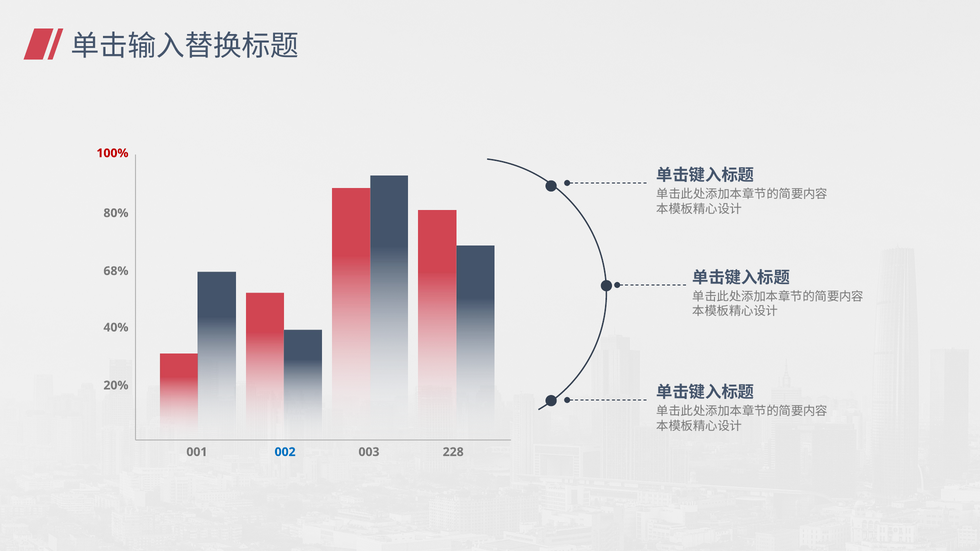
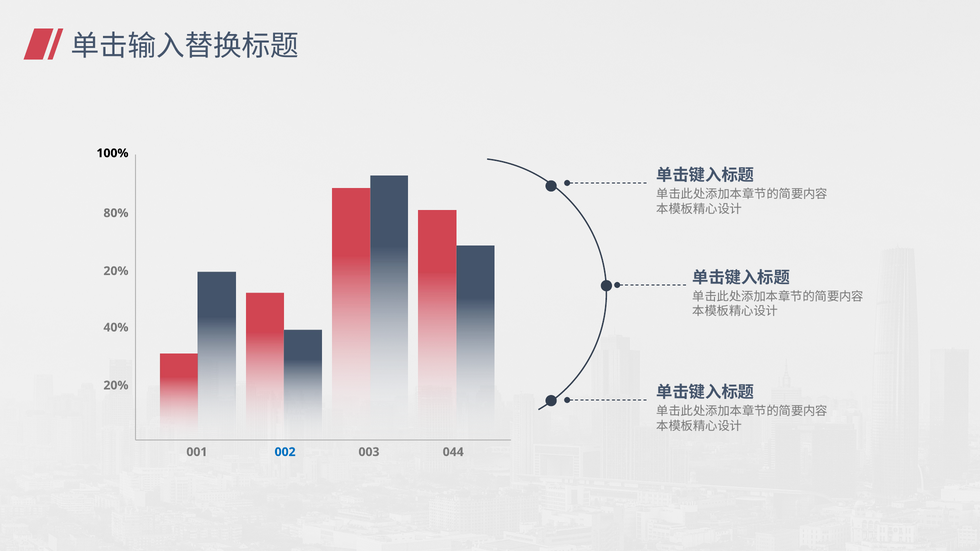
100% colour: red -> black
68% at (116, 271): 68% -> 20%
228: 228 -> 044
